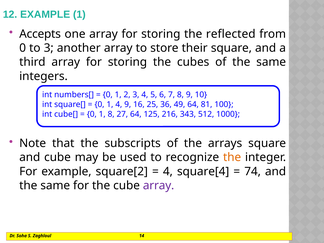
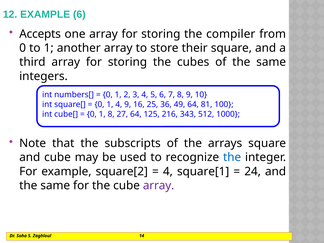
EXAMPLE 1: 1 -> 6
reflected: reflected -> compiler
to 3: 3 -> 1
the at (232, 157) colour: orange -> blue
square[4: square[4 -> square[1
74: 74 -> 24
